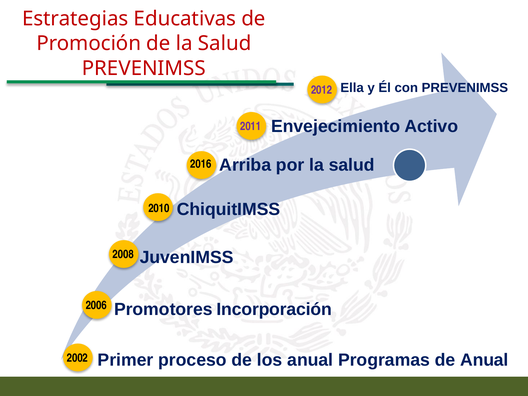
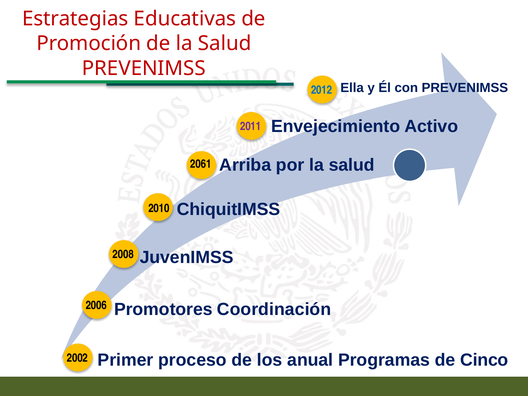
2012 colour: purple -> blue
2016: 2016 -> 2061
Promotores Incorporación: Incorporación -> Coordinación
de Anual: Anual -> Cinco
